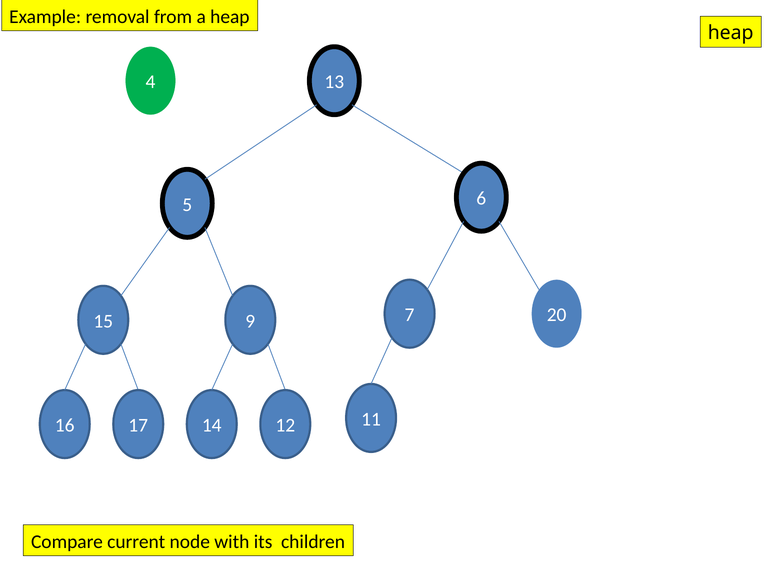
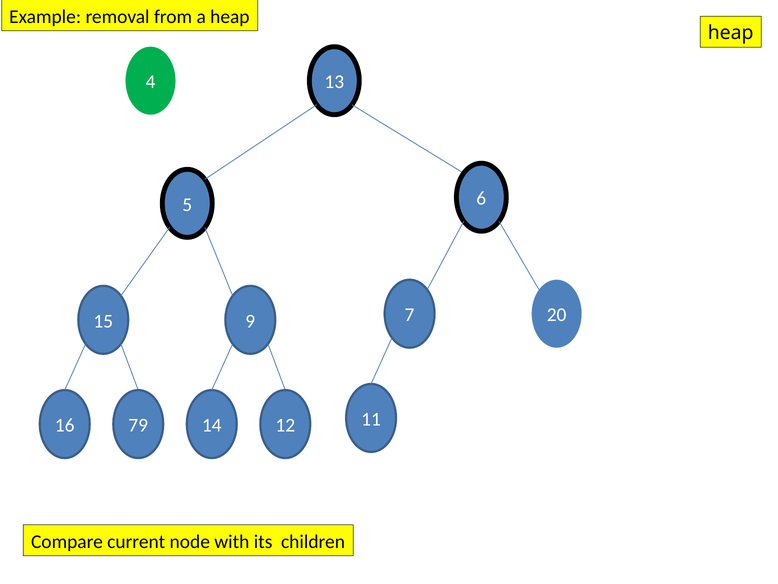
17: 17 -> 79
